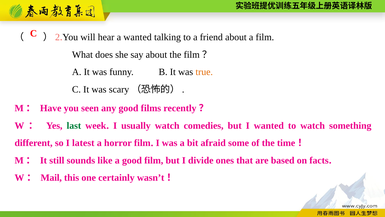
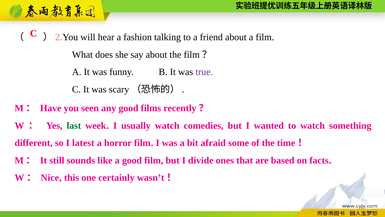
a wanted: wanted -> fashion
true colour: orange -> purple
Mail: Mail -> Nice
